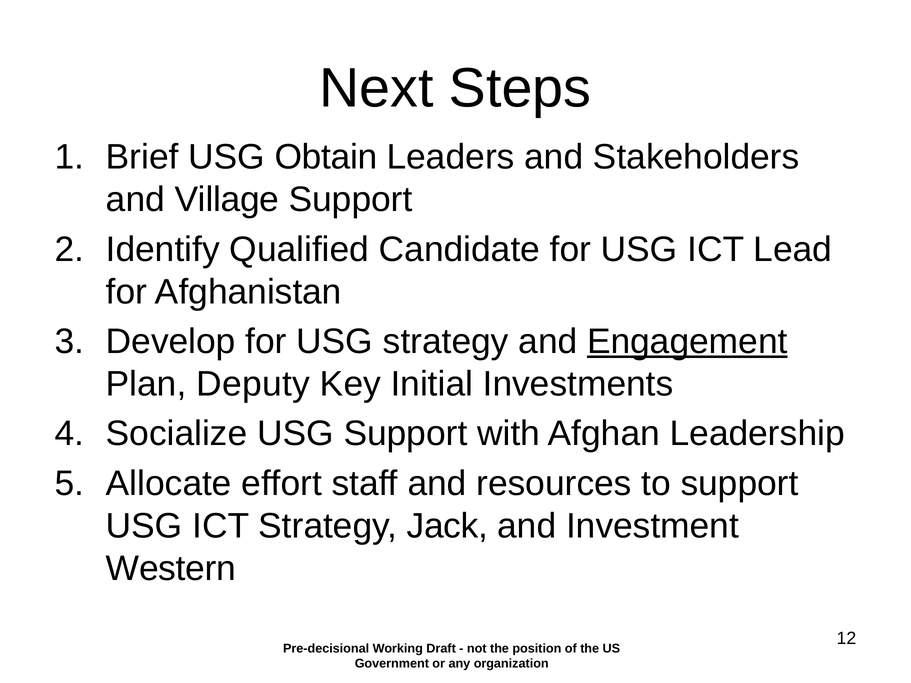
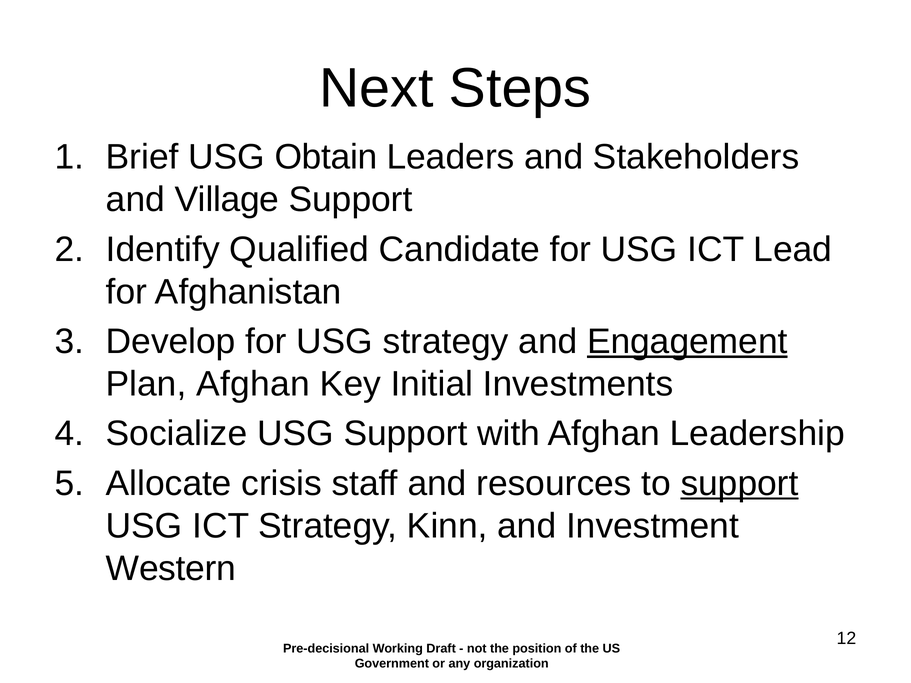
Plan Deputy: Deputy -> Afghan
effort: effort -> crisis
support at (740, 484) underline: none -> present
Jack: Jack -> Kinn
